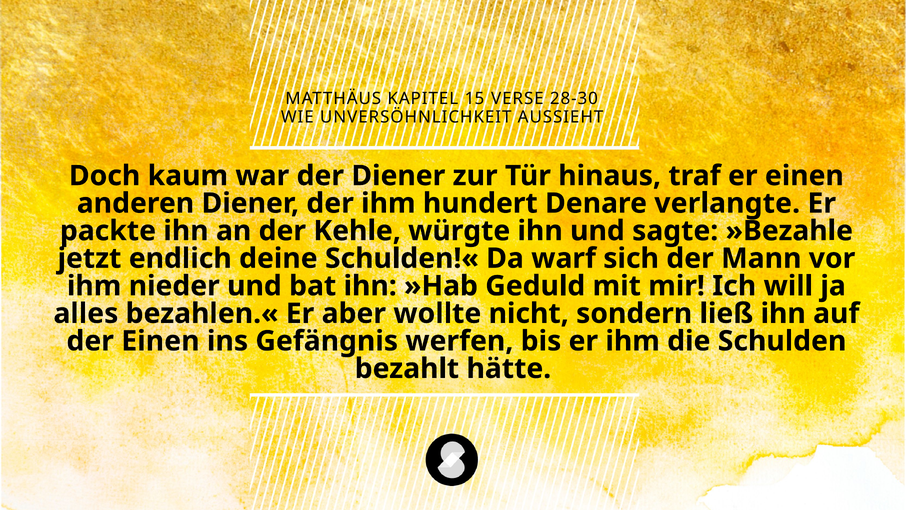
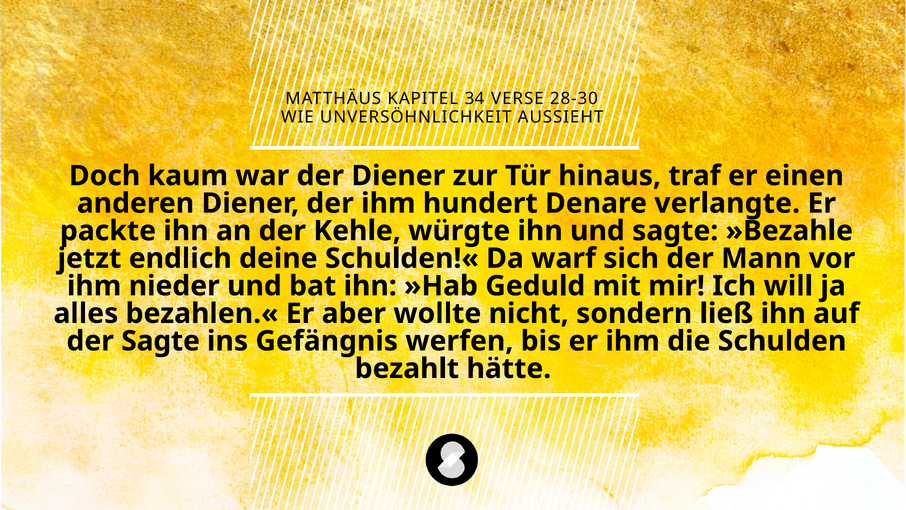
15: 15 -> 34
der Einen: Einen -> Sagte
